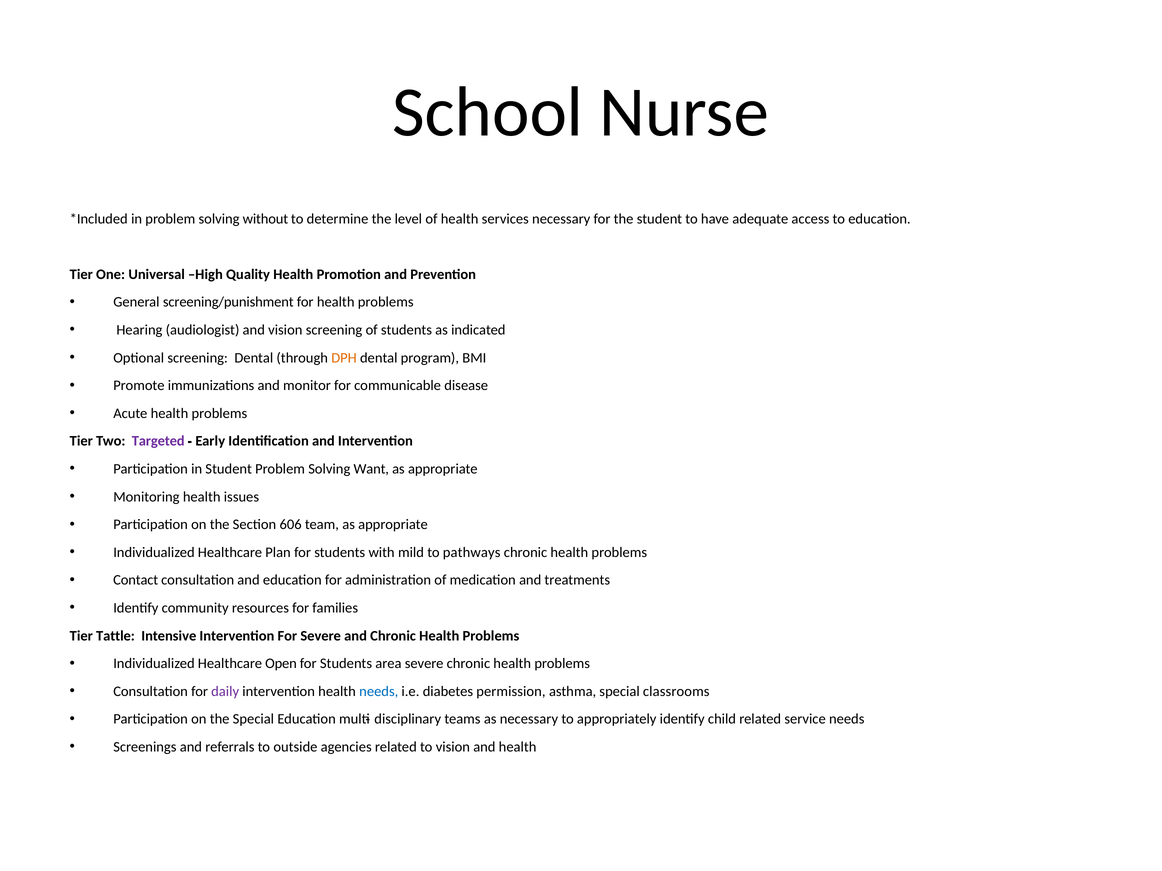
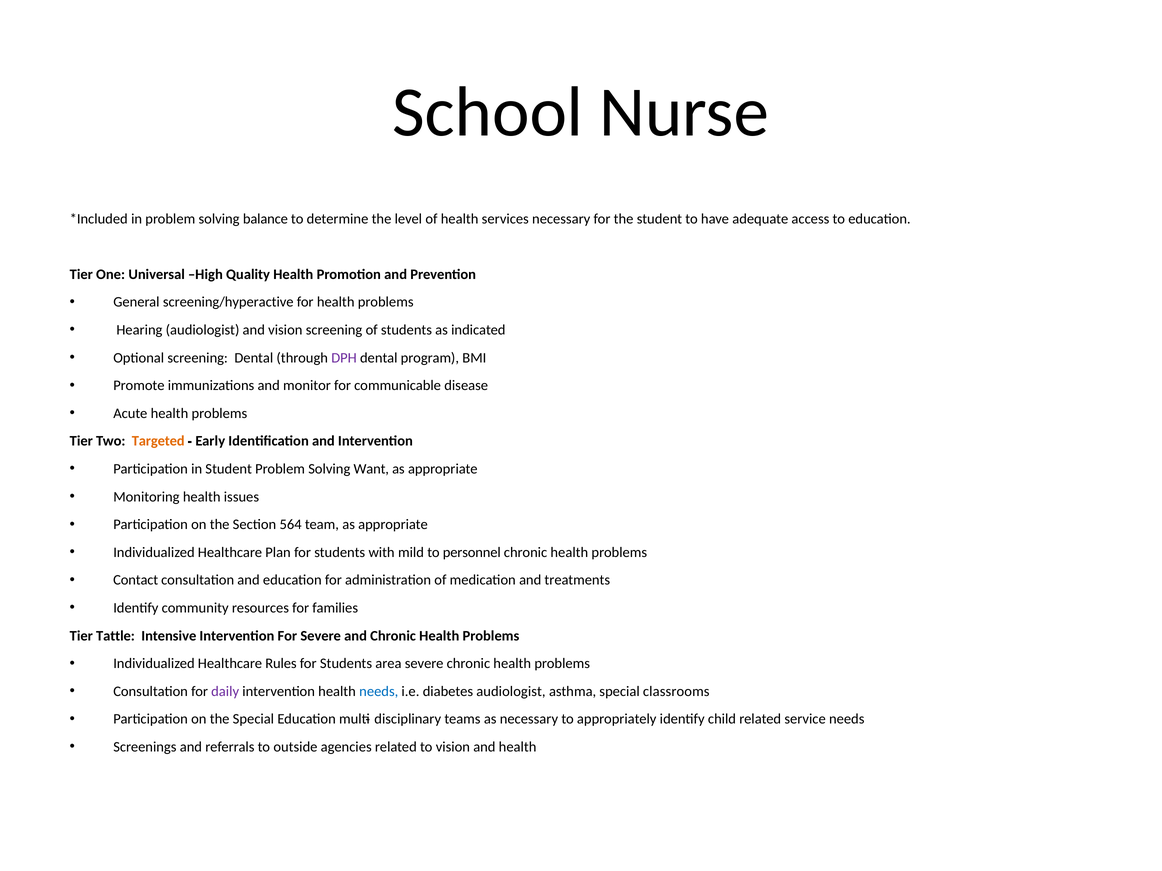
without: without -> balance
screening/punishment: screening/punishment -> screening/hyperactive
DPH colour: orange -> purple
Targeted colour: purple -> orange
606: 606 -> 564
pathways: pathways -> personnel
Open: Open -> Rules
diabetes permission: permission -> audiologist
